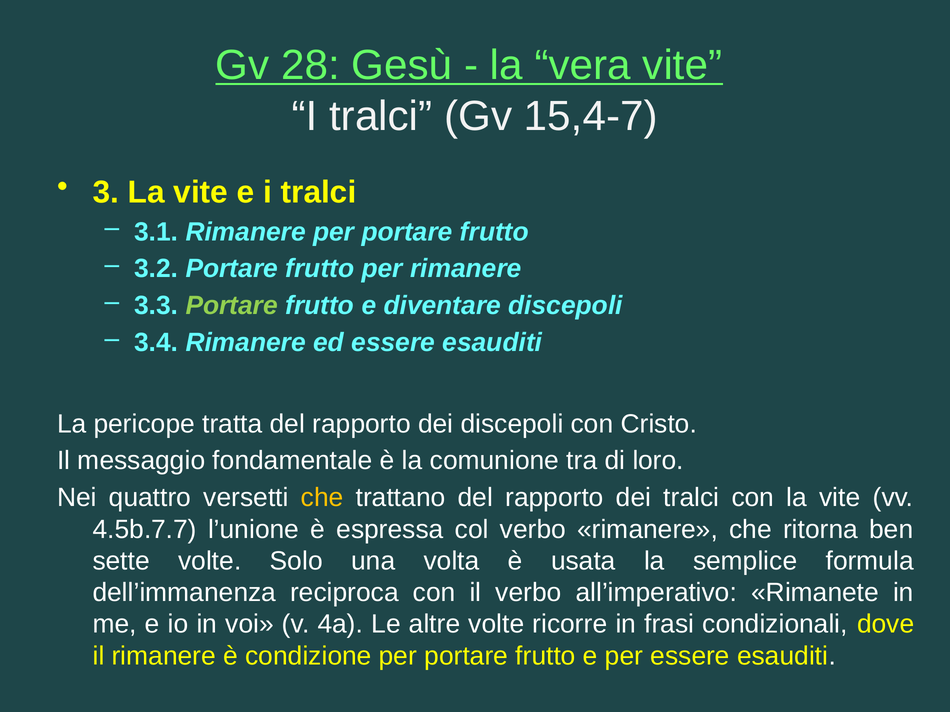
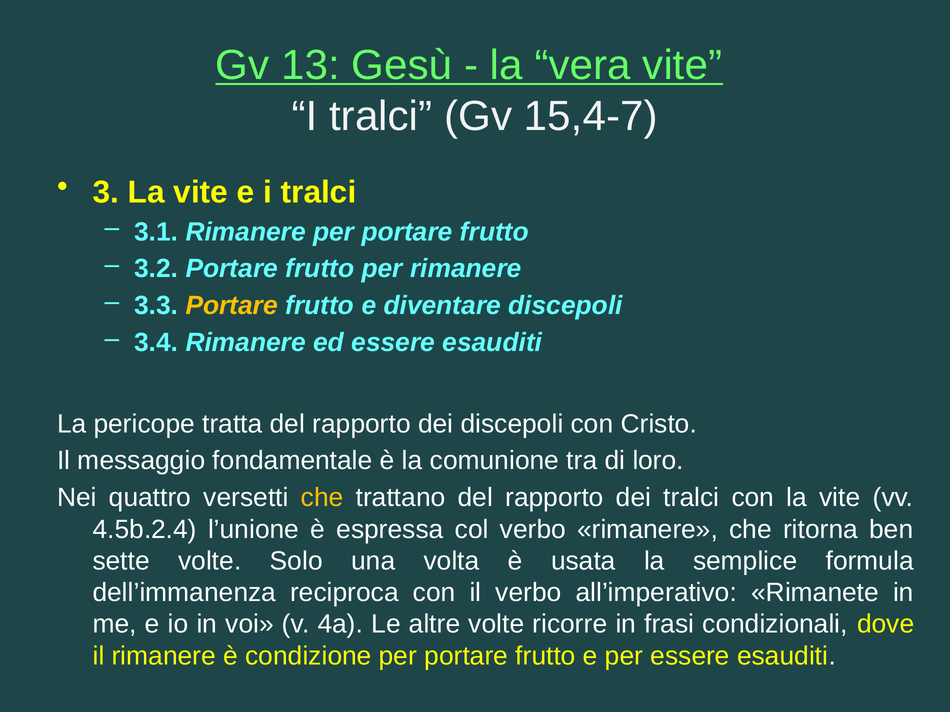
28: 28 -> 13
Portare at (232, 306) colour: light green -> yellow
4.5b.7.7: 4.5b.7.7 -> 4.5b.2.4
